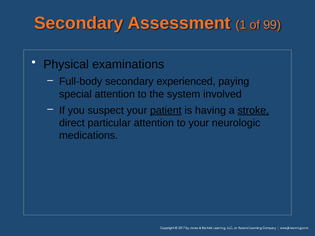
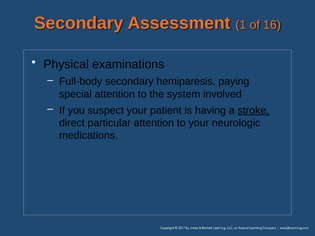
99: 99 -> 16
experienced: experienced -> hemiparesis
patient underline: present -> none
